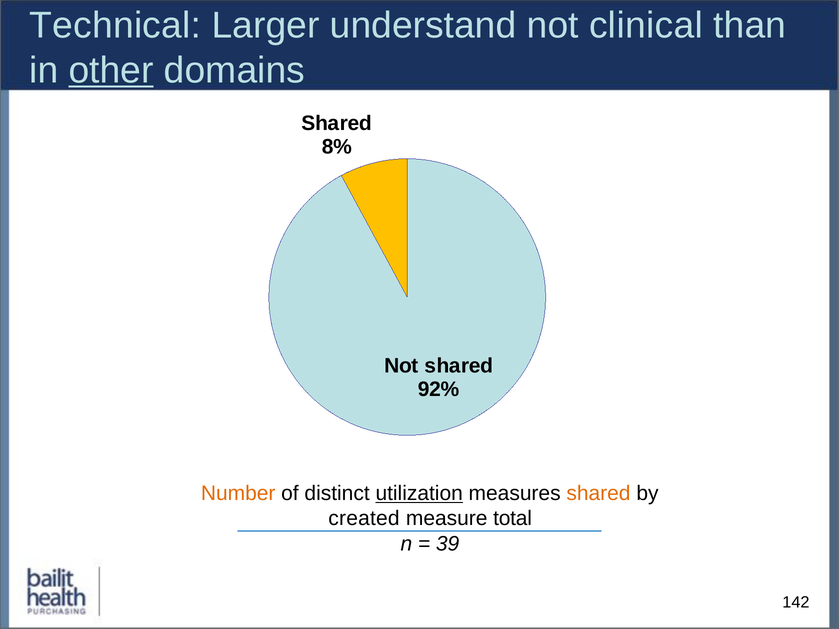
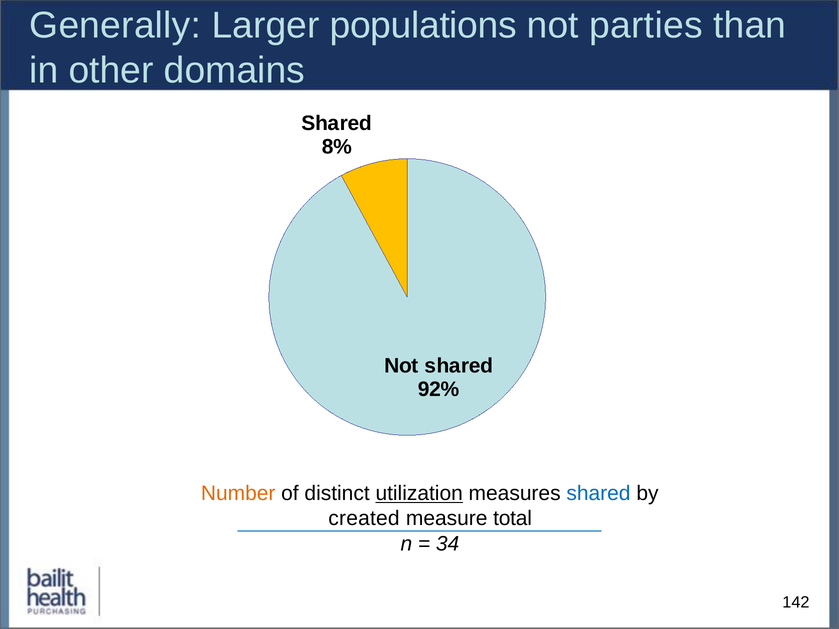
Technical: Technical -> Generally
understand: understand -> populations
clinical: clinical -> parties
other underline: present -> none
shared at (598, 494) colour: orange -> blue
39: 39 -> 34
